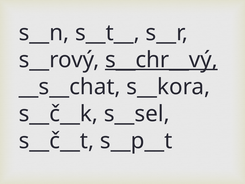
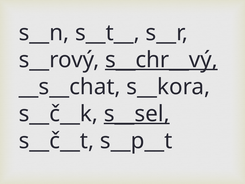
s__sel underline: none -> present
